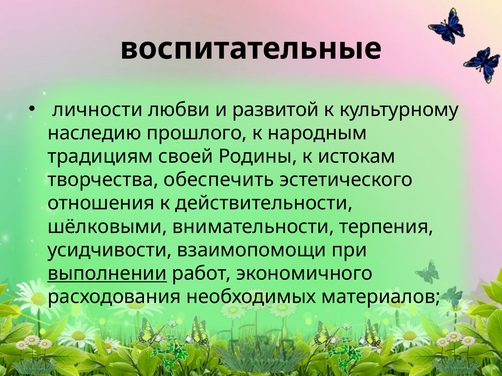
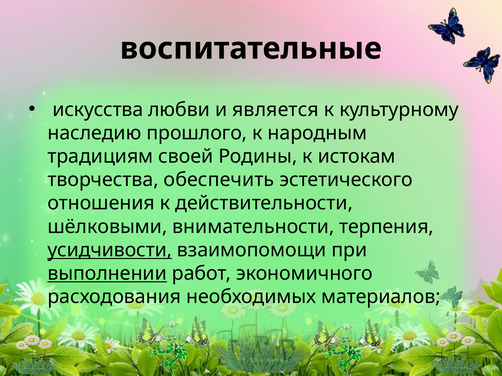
личности: личности -> искусства
развитой: развитой -> является
усидчивости underline: none -> present
